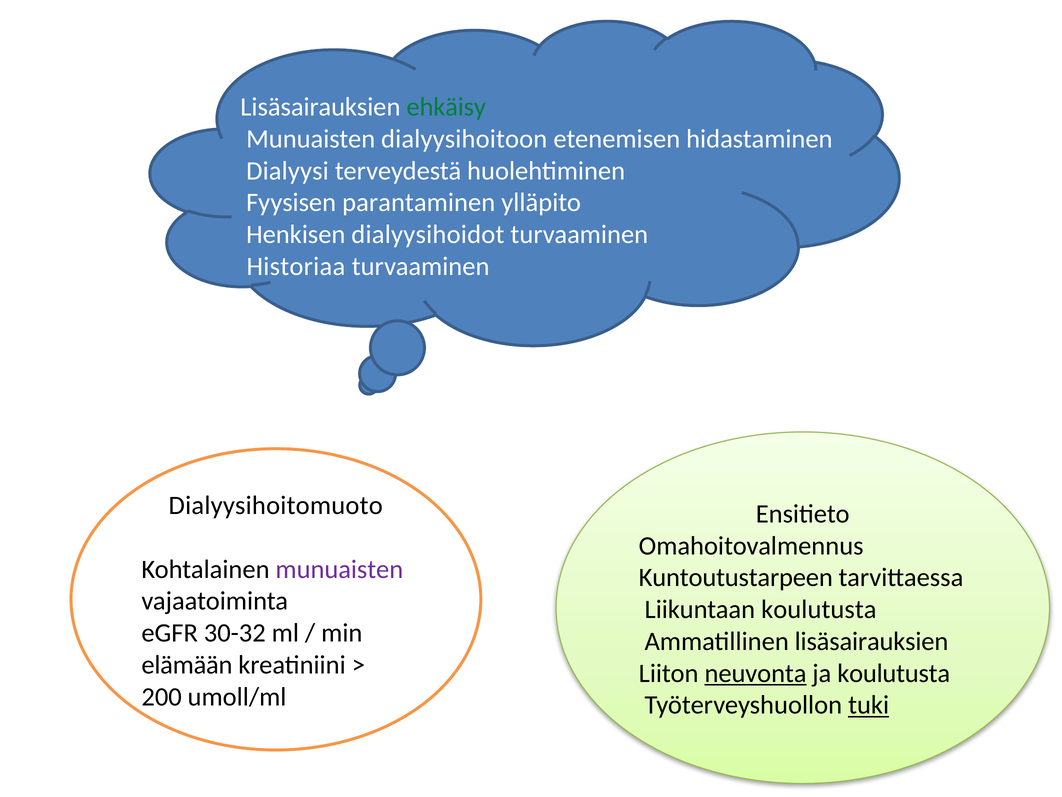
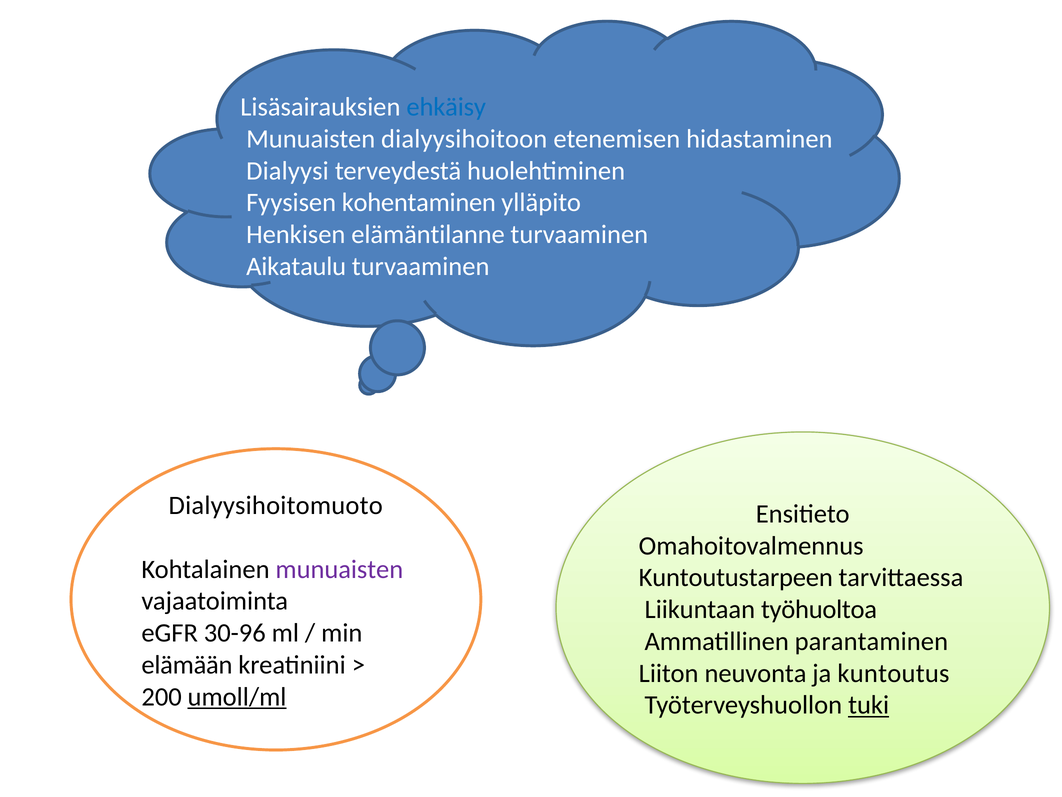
ehkäisy colour: green -> blue
parantaminen: parantaminen -> kohentaminen
dialyysihoidot: dialyysihoidot -> elämäntilanne
Historiaa: Historiaa -> Aikataulu
Liikuntaan koulutusta: koulutusta -> työhuoltoa
30-32: 30-32 -> 30-96
Ammatillinen lisäsairauksien: lisäsairauksien -> parantaminen
neuvonta underline: present -> none
ja koulutusta: koulutusta -> kuntoutus
umoll/ml underline: none -> present
